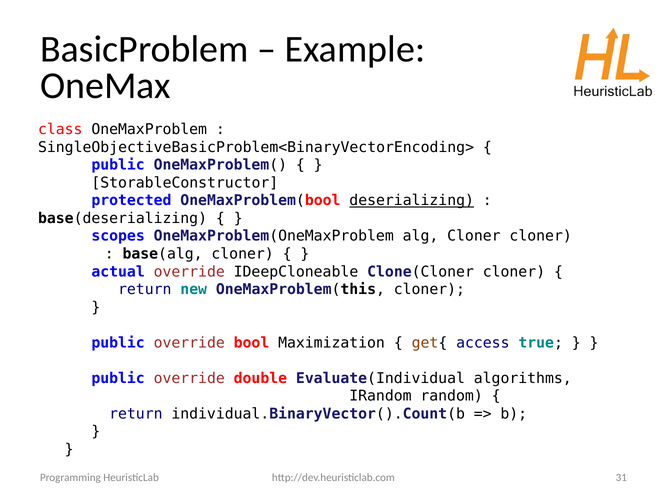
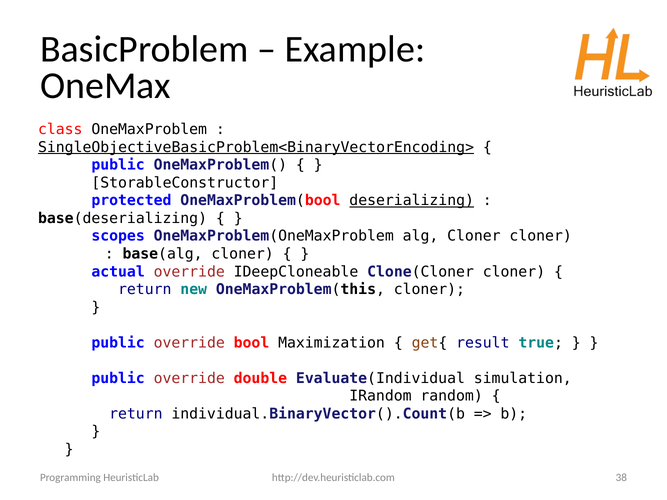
SingleObjectiveBasicProblem<BinaryVectorEncoding> underline: none -> present
access: access -> result
algorithms: algorithms -> simulation
31: 31 -> 38
